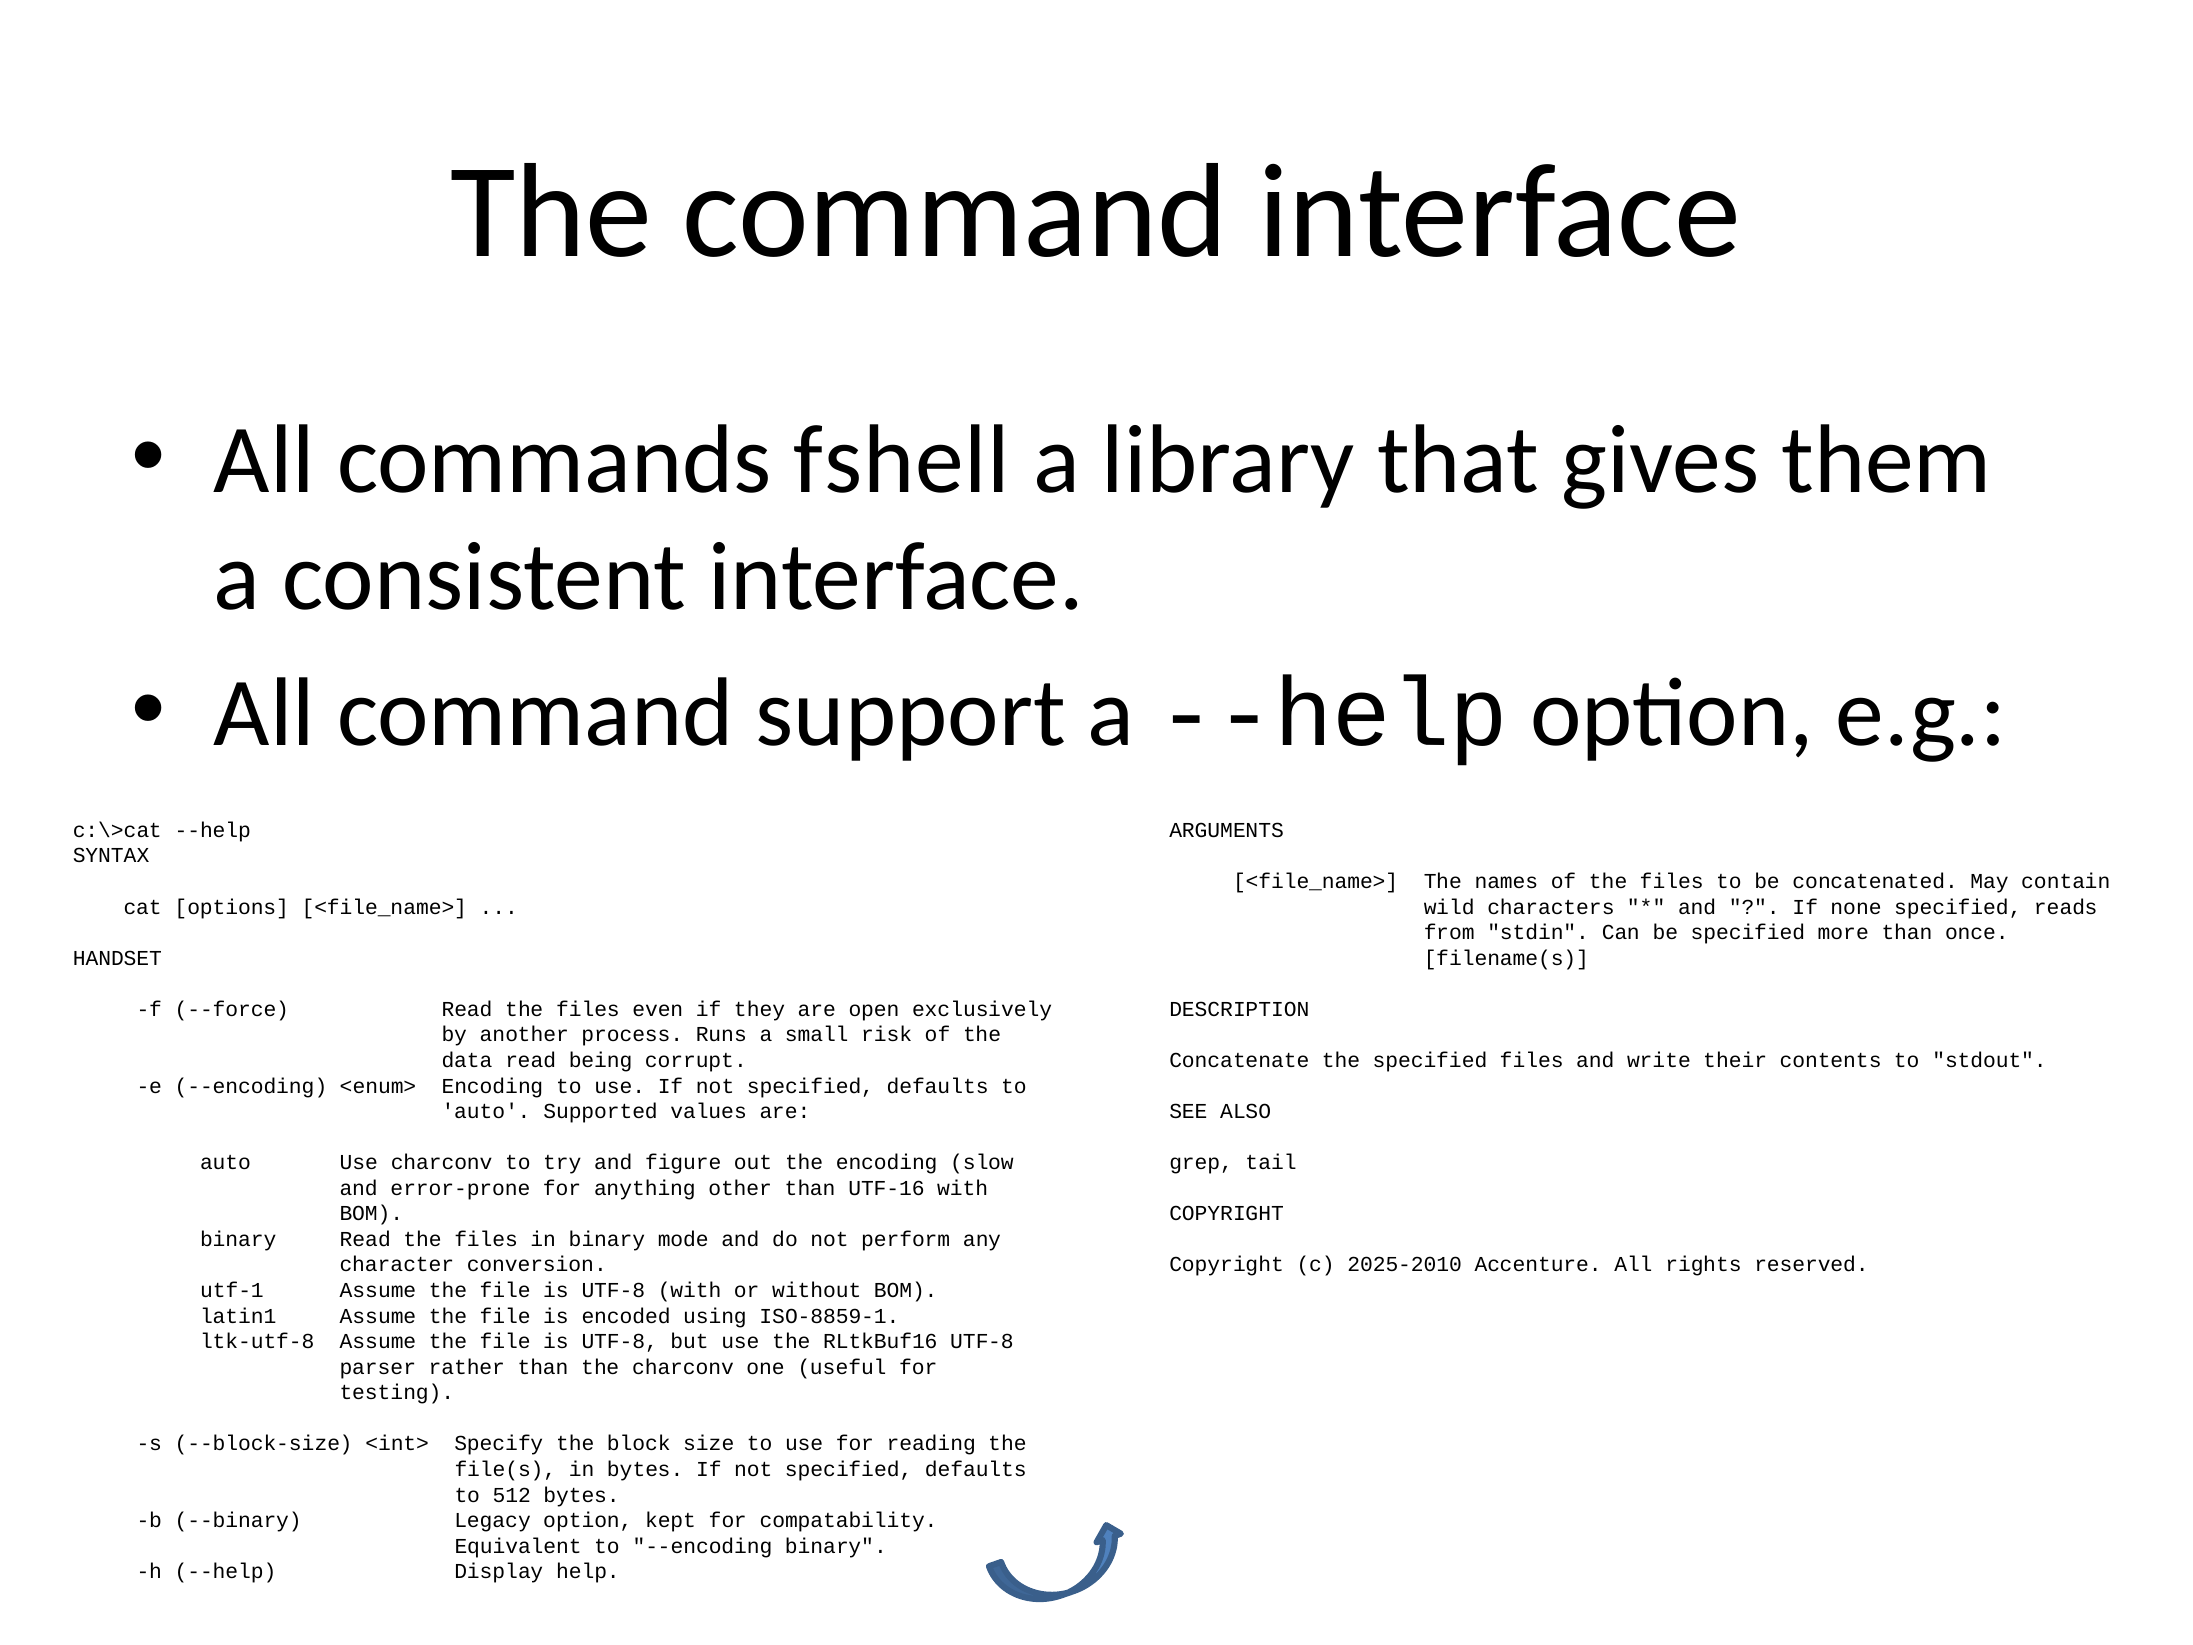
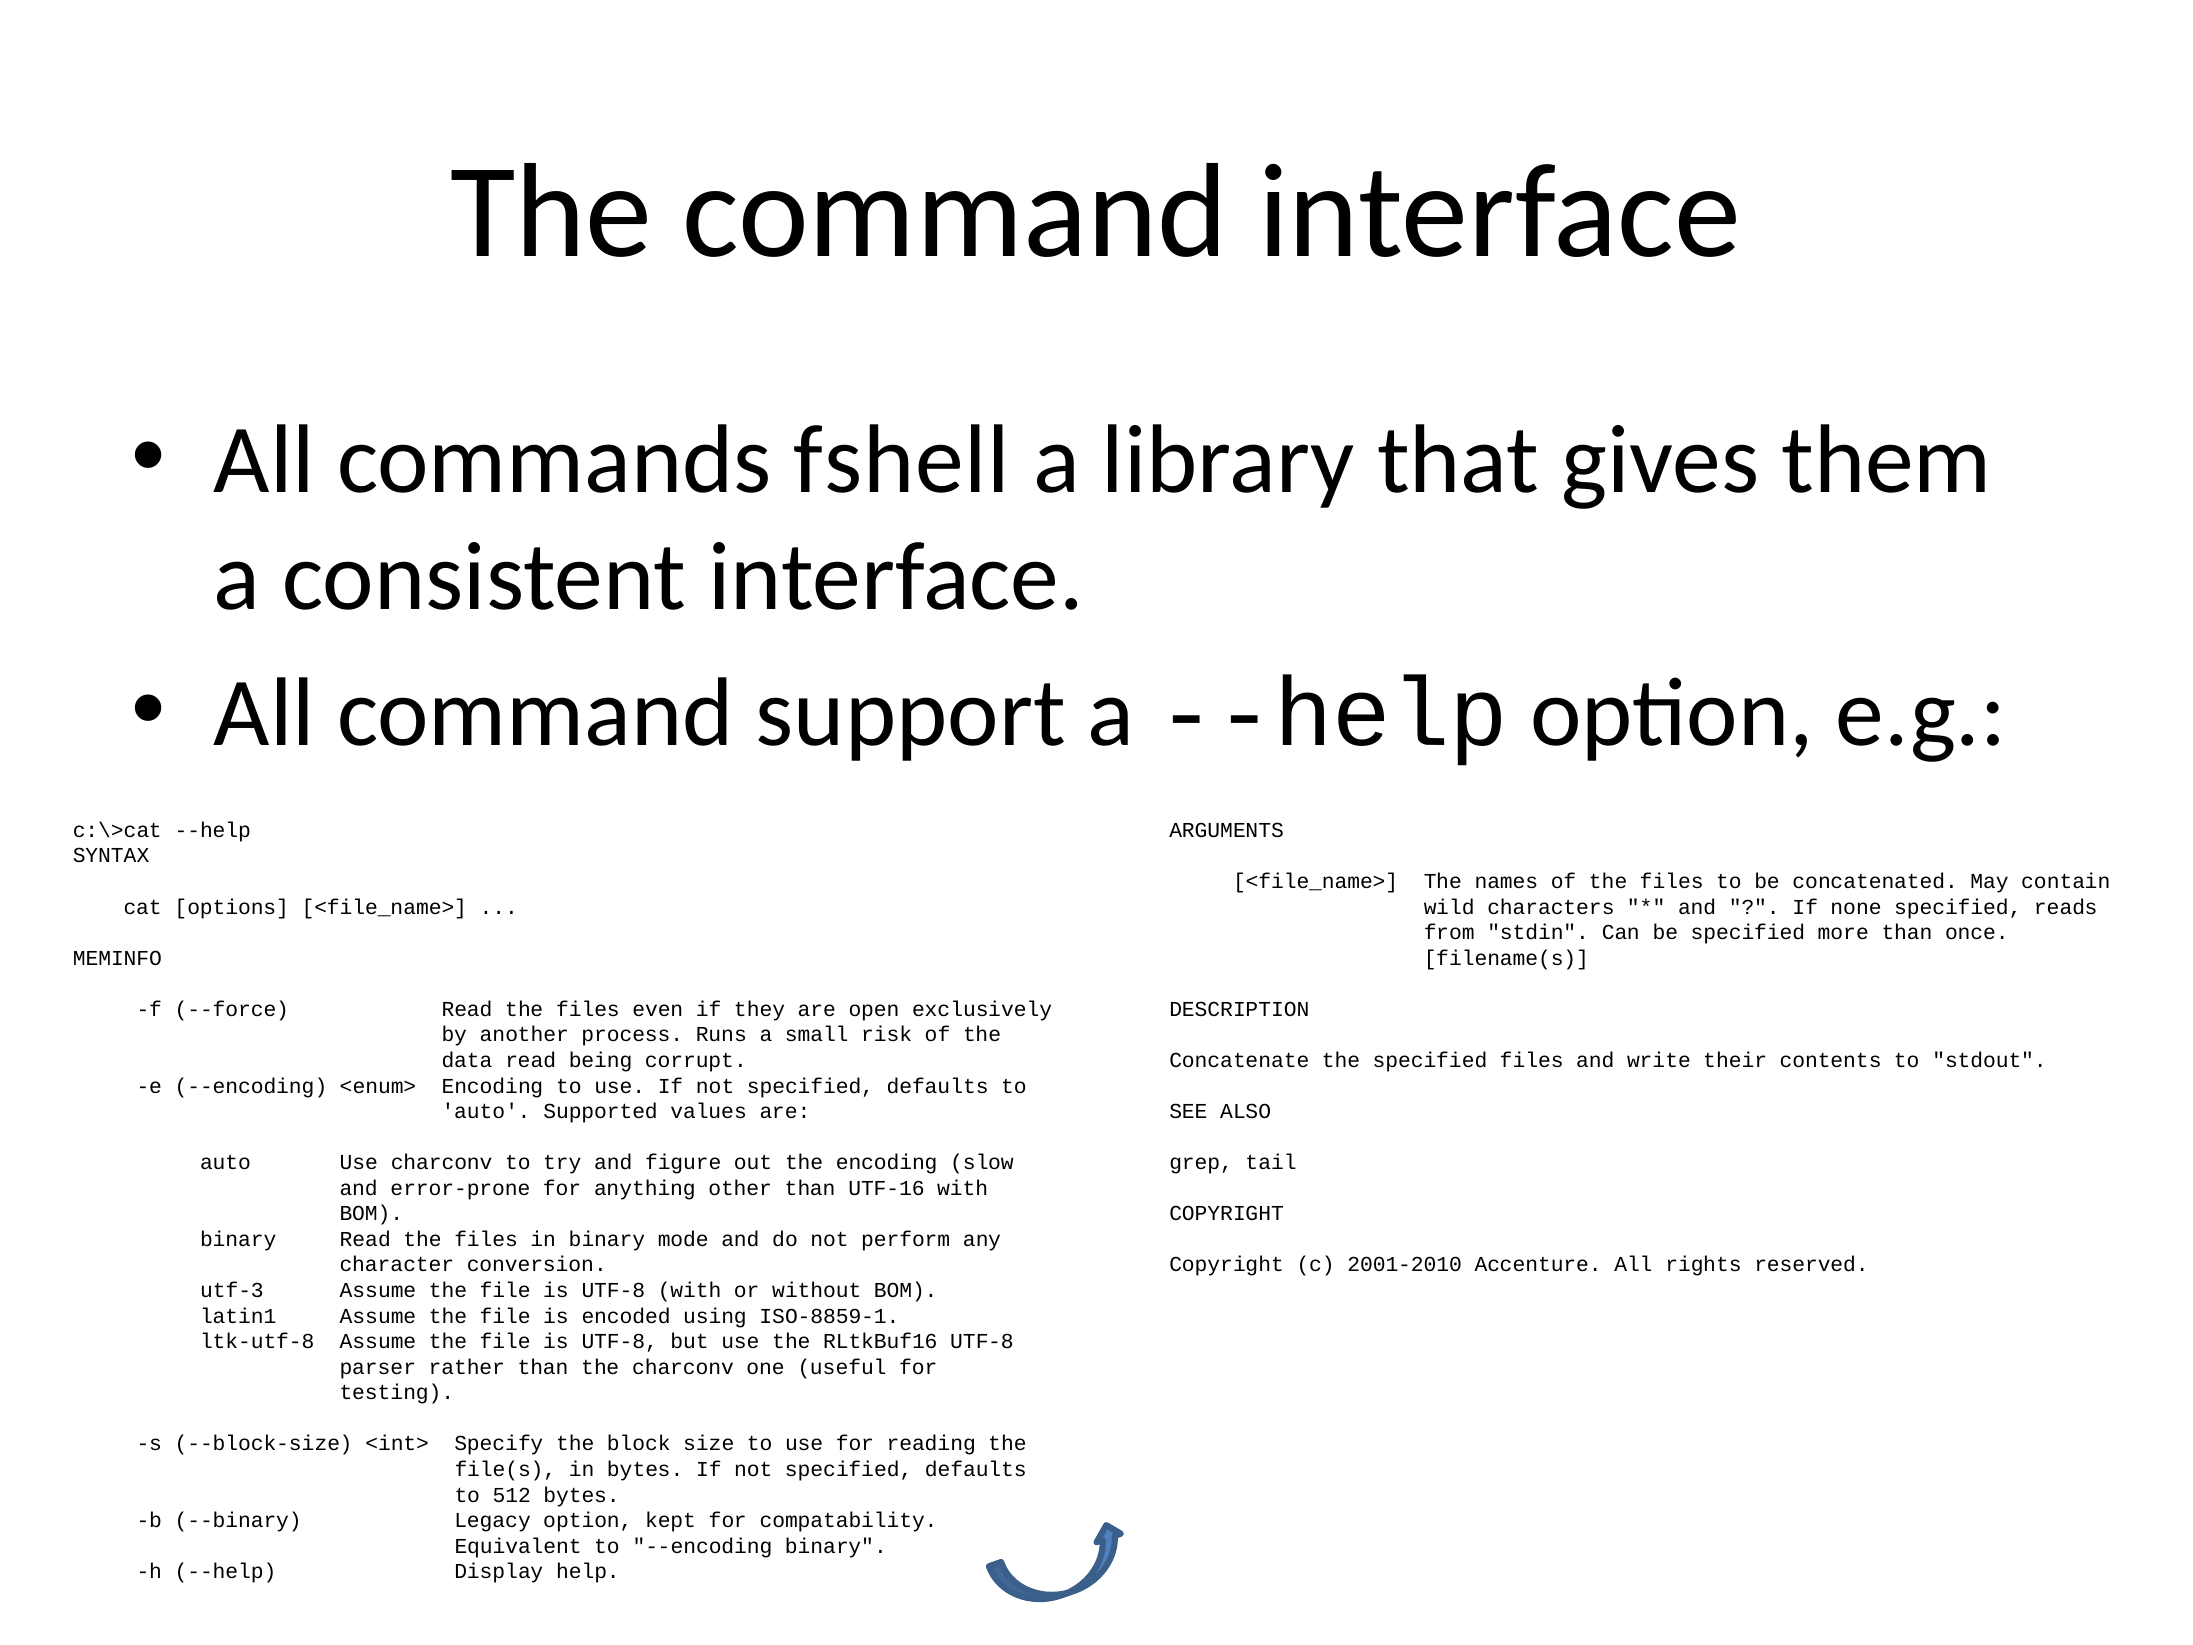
HANDSET: HANDSET -> MEMINFO
2025-2010: 2025-2010 -> 2001-2010
utf-1: utf-1 -> utf-3
